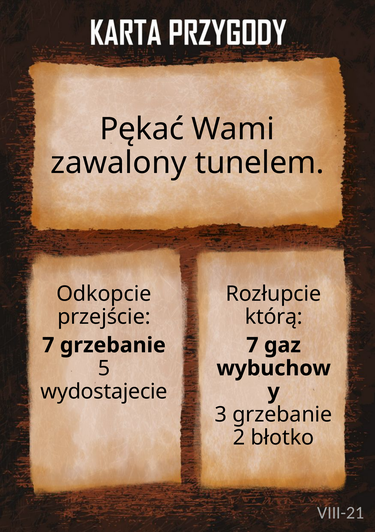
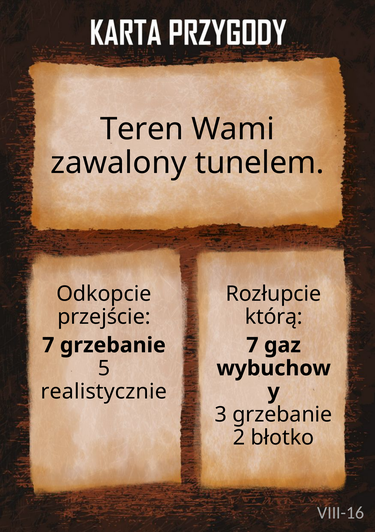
Pękać: Pękać -> Teren
wydostajecie: wydostajecie -> realistycznie
VIII-21: VIII-21 -> VIII-16
